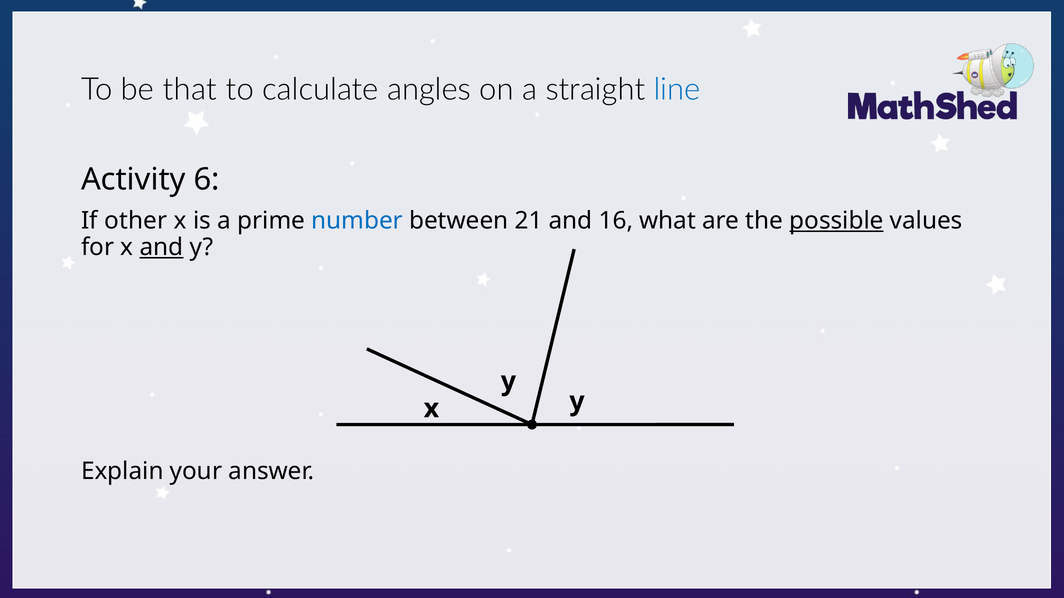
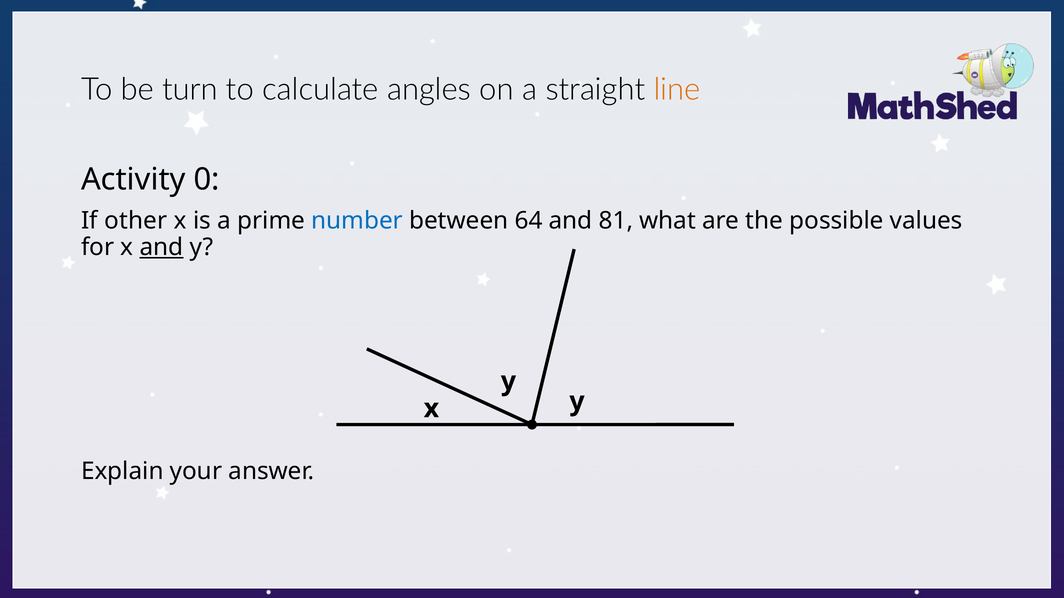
that: that -> turn
line colour: blue -> orange
6: 6 -> 0
21: 21 -> 64
16: 16 -> 81
possible underline: present -> none
